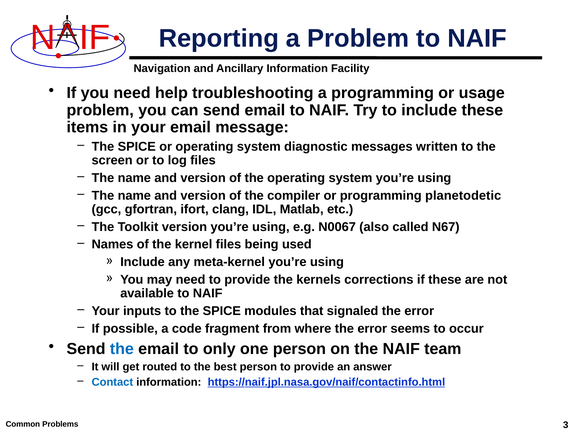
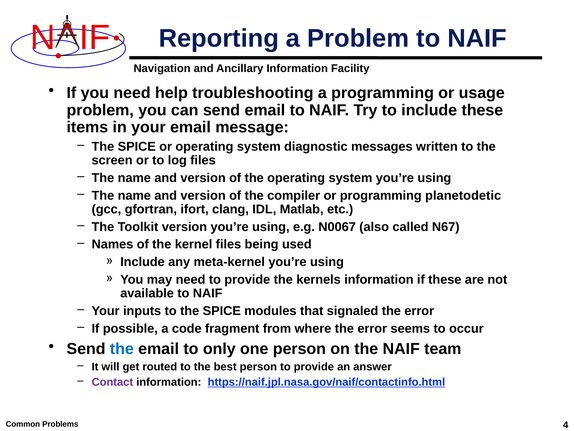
kernels corrections: corrections -> information
Contact colour: blue -> purple
3: 3 -> 4
